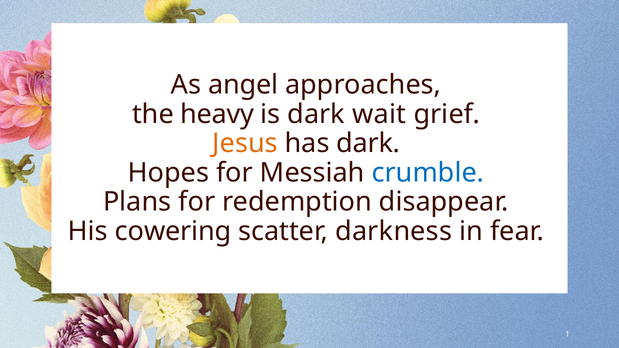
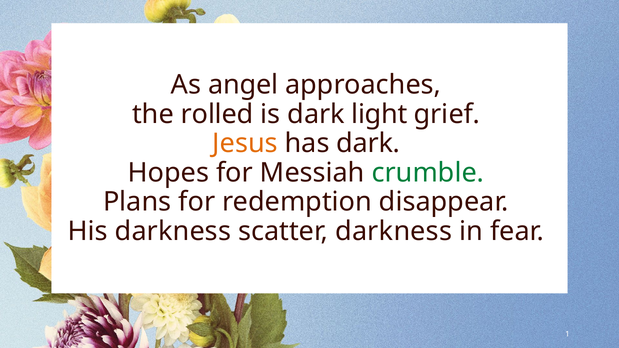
heavy: heavy -> rolled
wait: wait -> light
crumble colour: blue -> green
His cowering: cowering -> darkness
